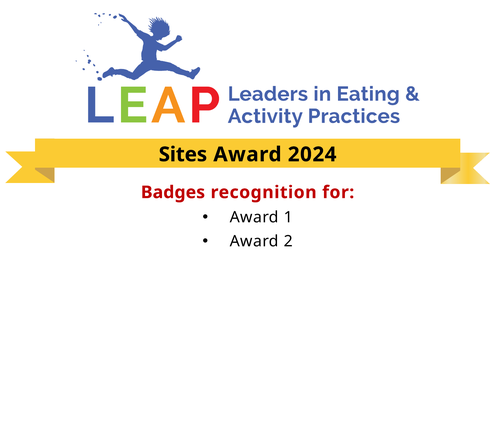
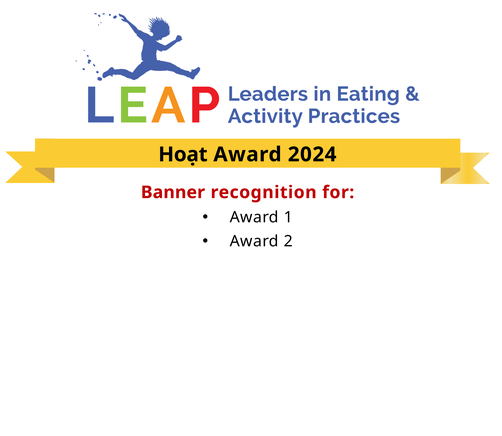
Sites: Sites -> Hoạt
Badges: Badges -> Banner
